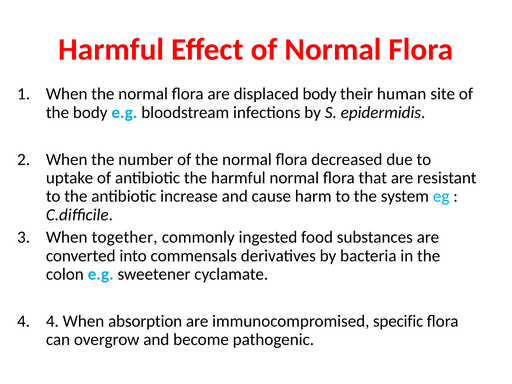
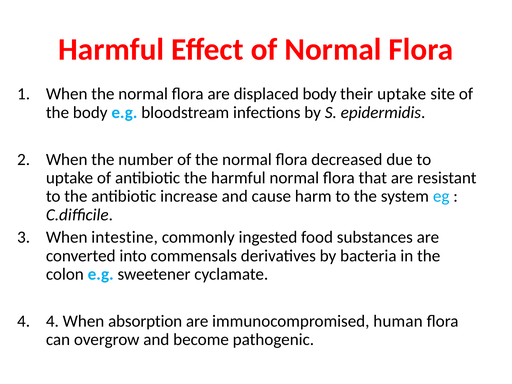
their human: human -> uptake
together: together -> intestine
specific: specific -> human
